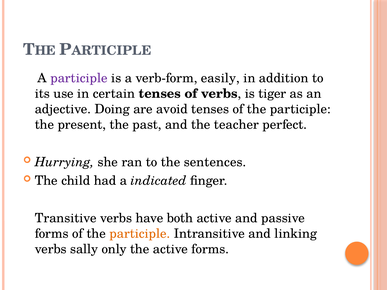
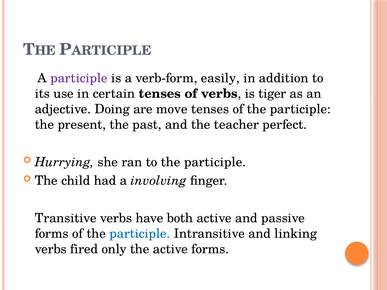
avoid: avoid -> move
to the sentences: sentences -> participle
indicated: indicated -> involving
participle at (140, 234) colour: orange -> blue
sally: sally -> fired
